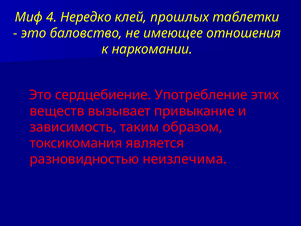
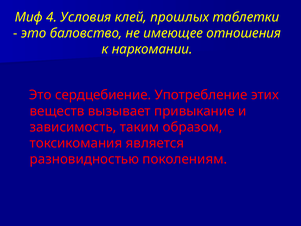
Нередко: Нередко -> Условия
неизлечима: неизлечима -> поколениям
